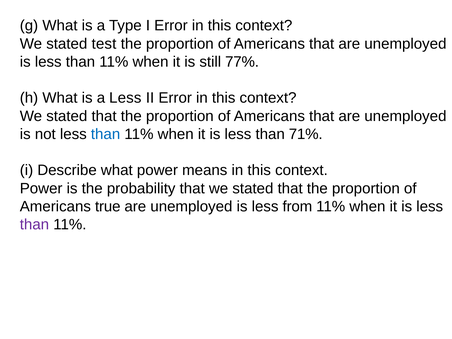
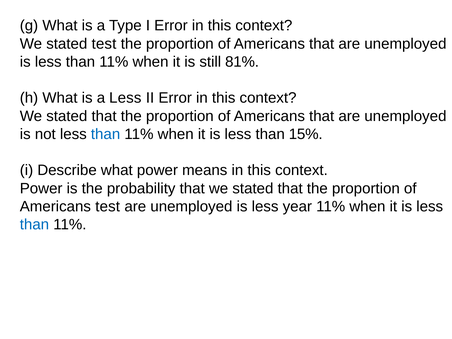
77%: 77% -> 81%
71%: 71% -> 15%
Americans true: true -> test
from: from -> year
than at (34, 225) colour: purple -> blue
